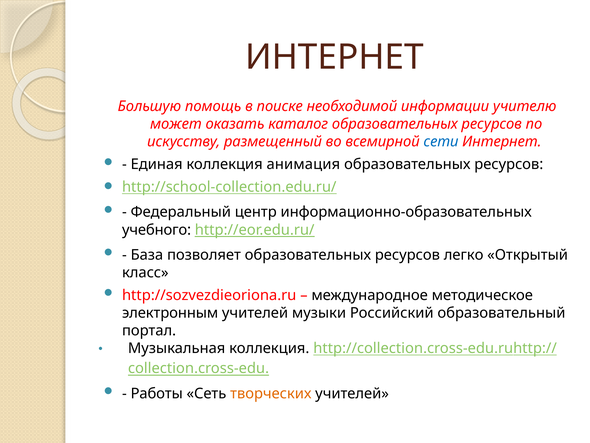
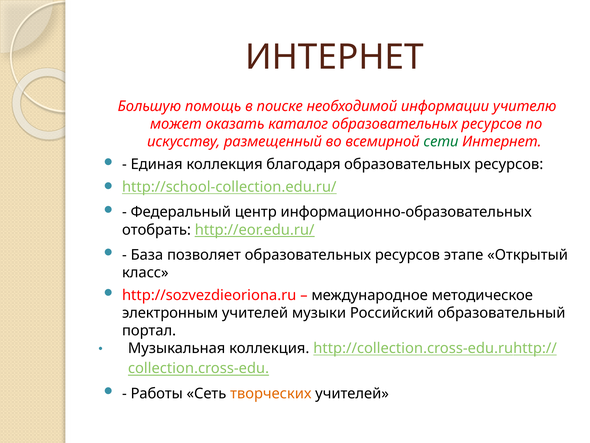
сети colour: blue -> green
анимация: анимация -> благодаря
учебного: учебного -> отобрать
легко: легко -> этапе
